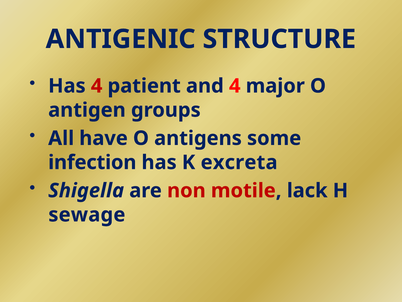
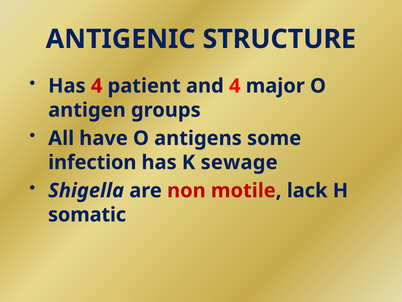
excreta: excreta -> sewage
sewage: sewage -> somatic
